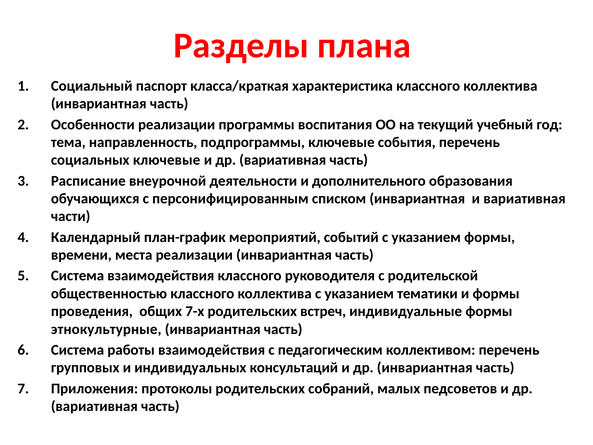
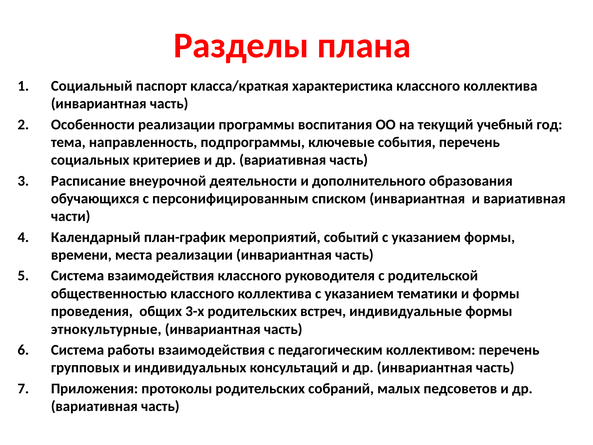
социальных ключевые: ключевые -> критериев
7-х: 7-х -> 3-х
